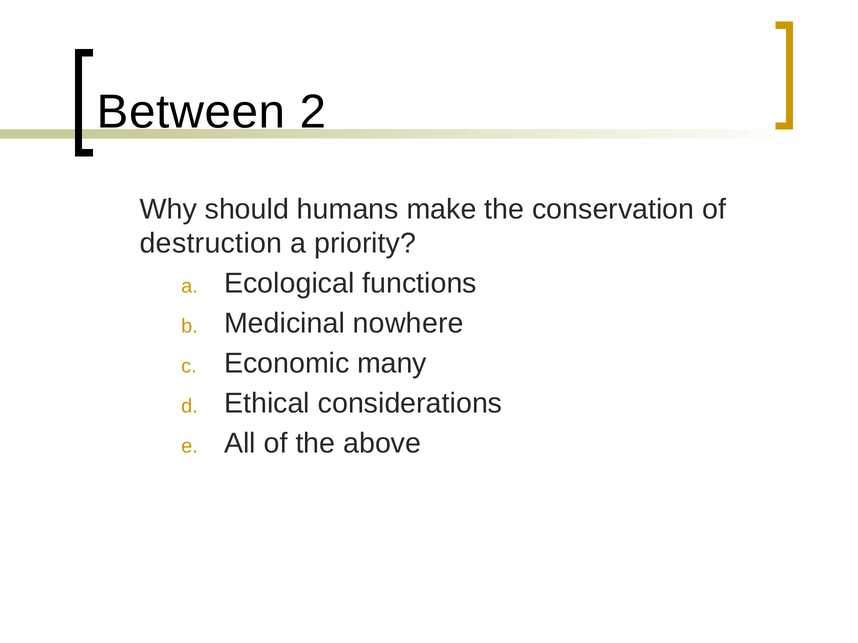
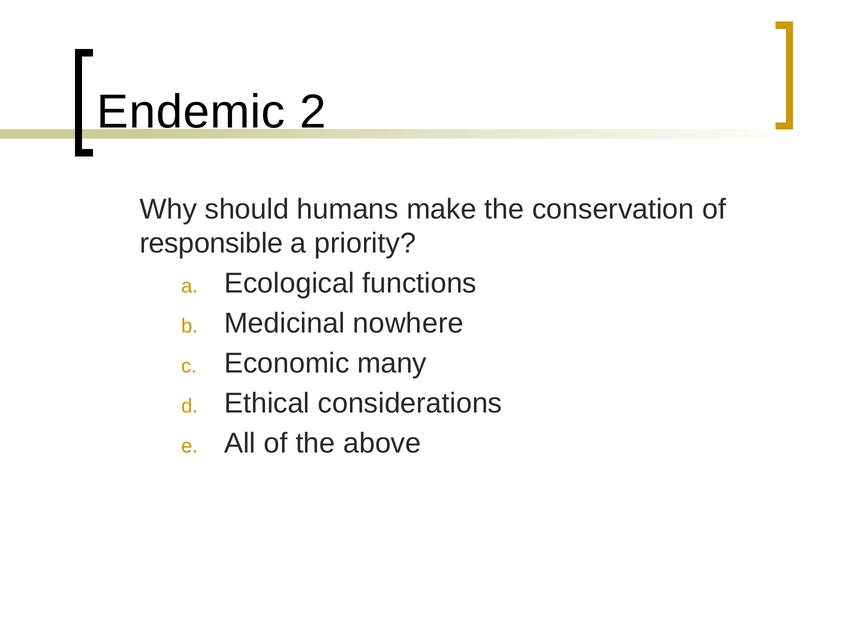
Between: Between -> Endemic
destruction: destruction -> responsible
